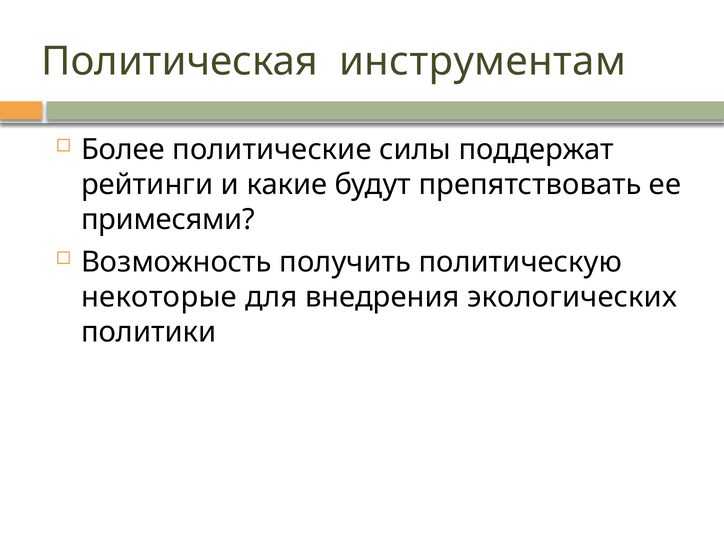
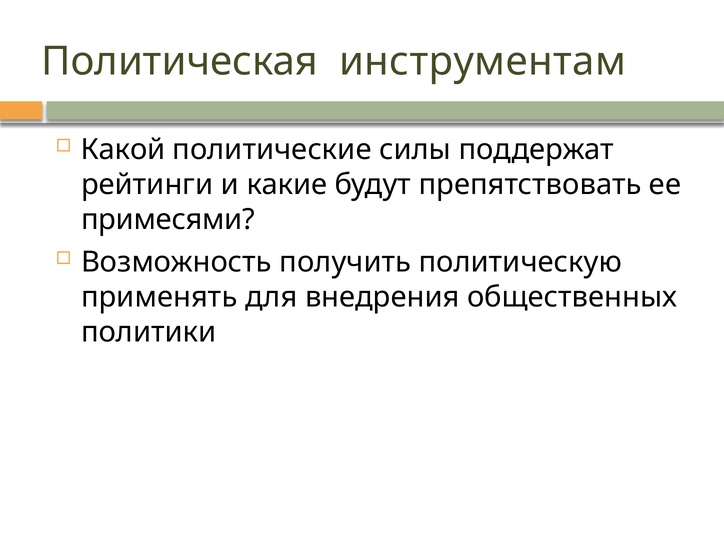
Более: Более -> Какой
некоторые: некоторые -> применять
экологических: экологических -> общественных
